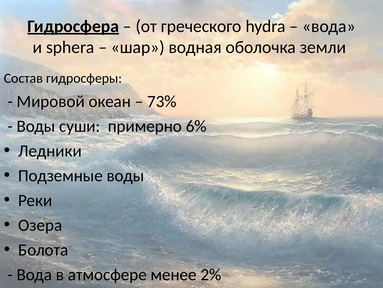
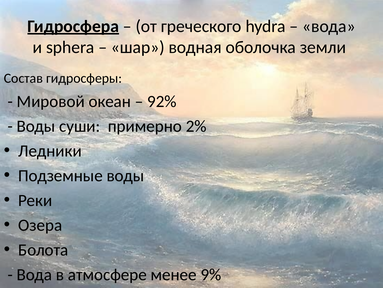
73%: 73% -> 92%
6%: 6% -> 2%
2%: 2% -> 9%
